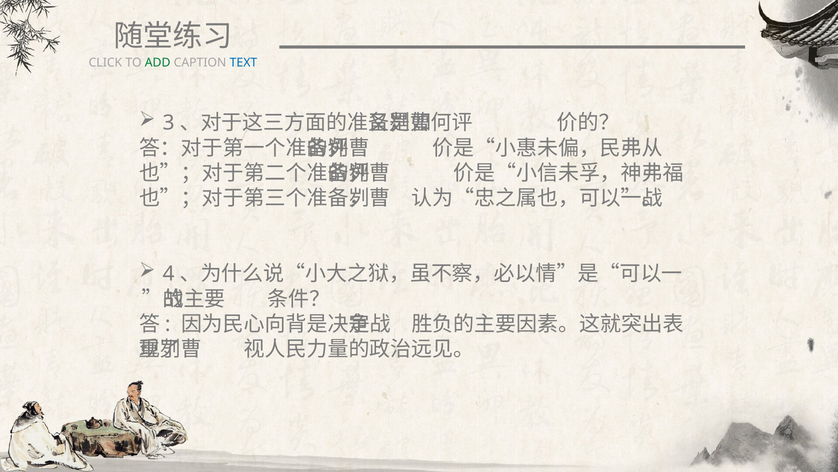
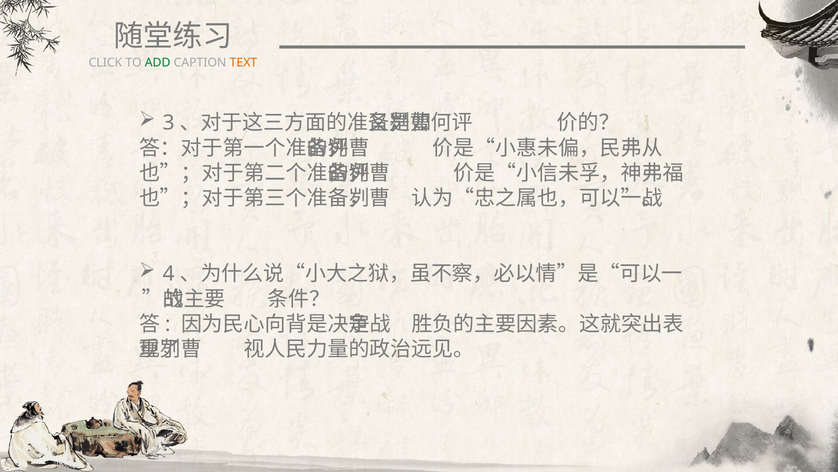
TEXT colour: blue -> orange
